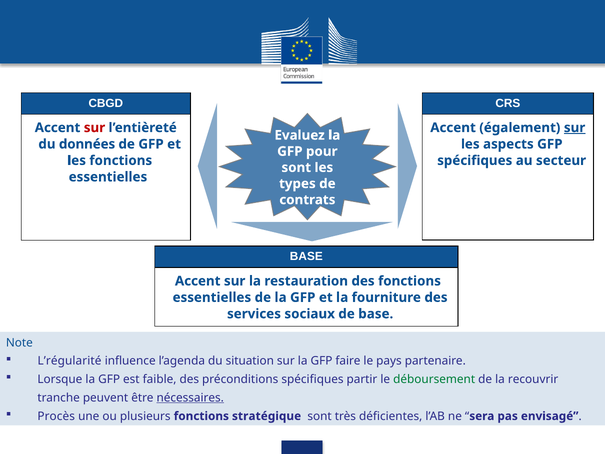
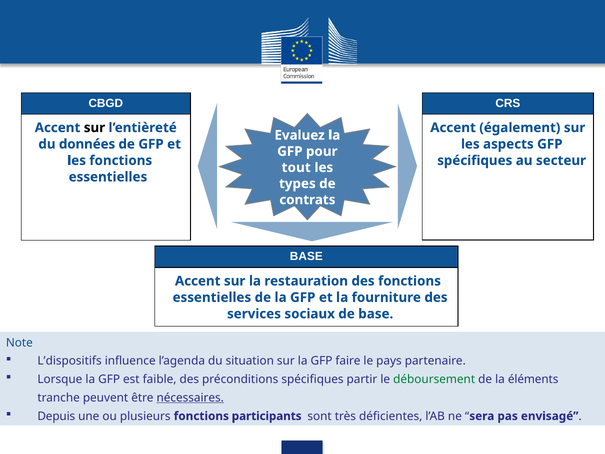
sur at (94, 128) colour: red -> black
sur at (575, 128) underline: present -> none
sont at (296, 167): sont -> tout
L’régularité: L’régularité -> L’dispositifs
recouvrir: recouvrir -> éléments
Procès: Procès -> Depuis
stratégique: stratégique -> participants
